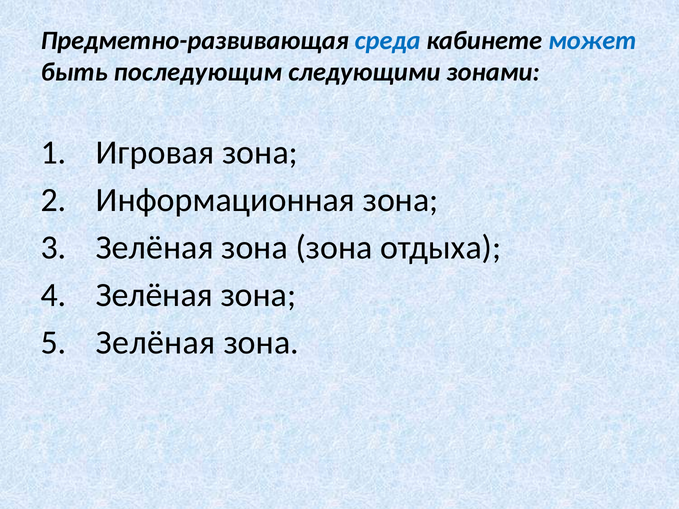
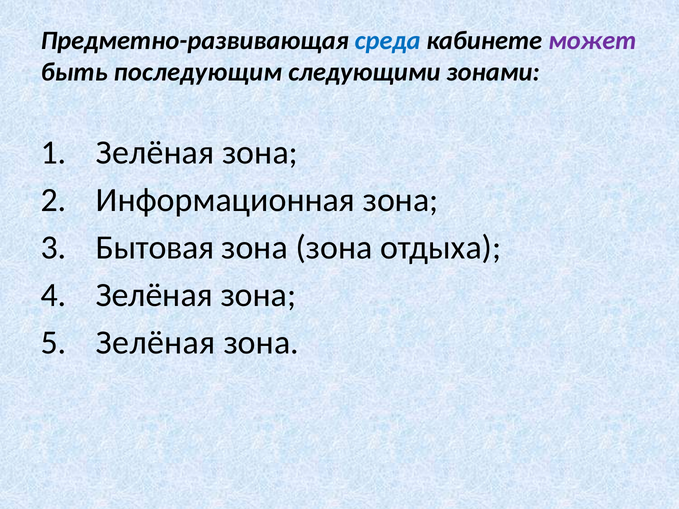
может colour: blue -> purple
Игровая at (155, 153): Игровая -> Зелёная
Зелёная at (155, 248): Зелёная -> Бытовая
